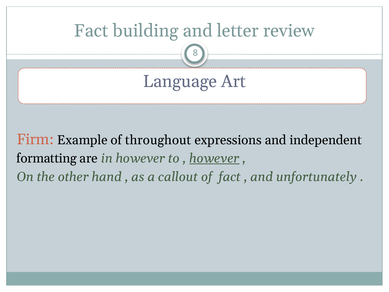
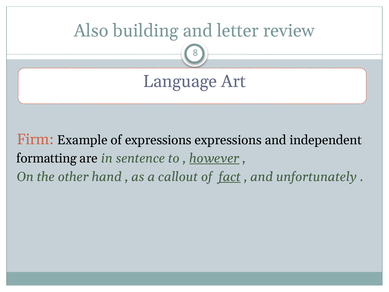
Fact at (91, 31): Fact -> Also
of throughout: throughout -> expressions
in however: however -> sentence
fact at (230, 177) underline: none -> present
